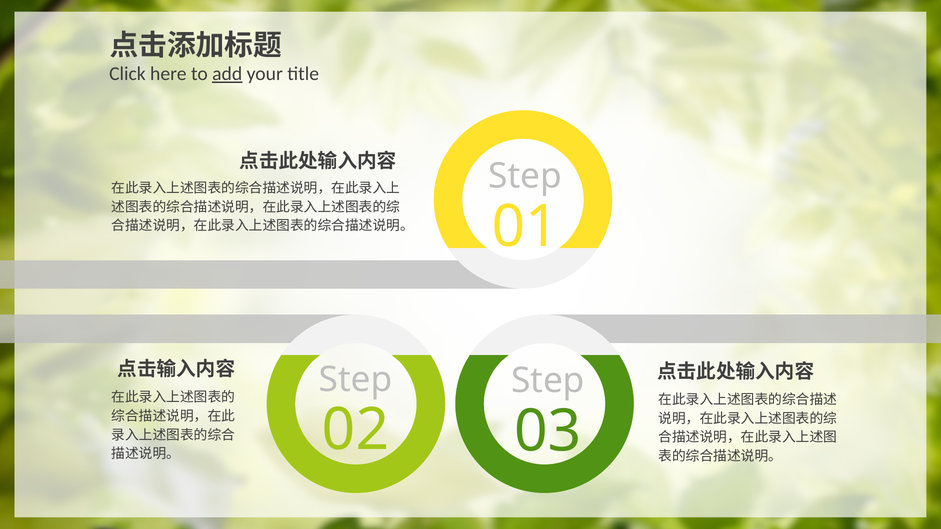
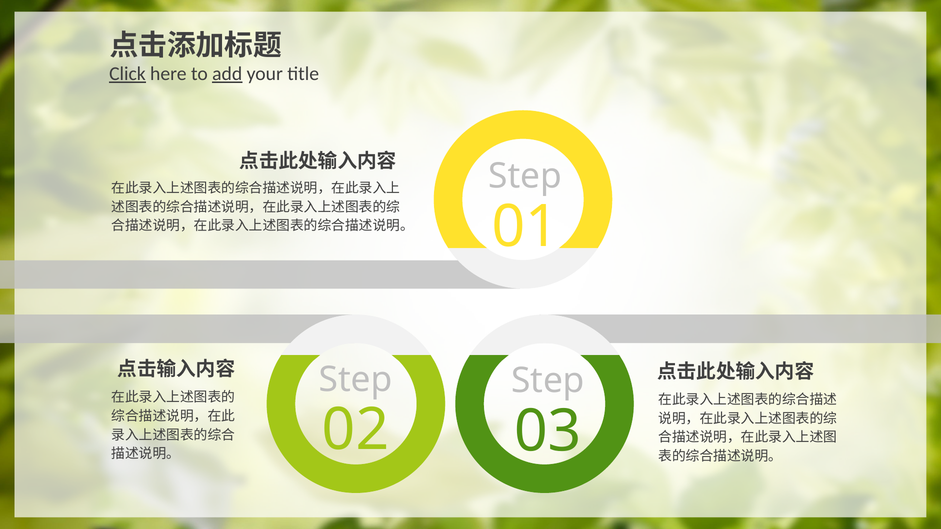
Click underline: none -> present
